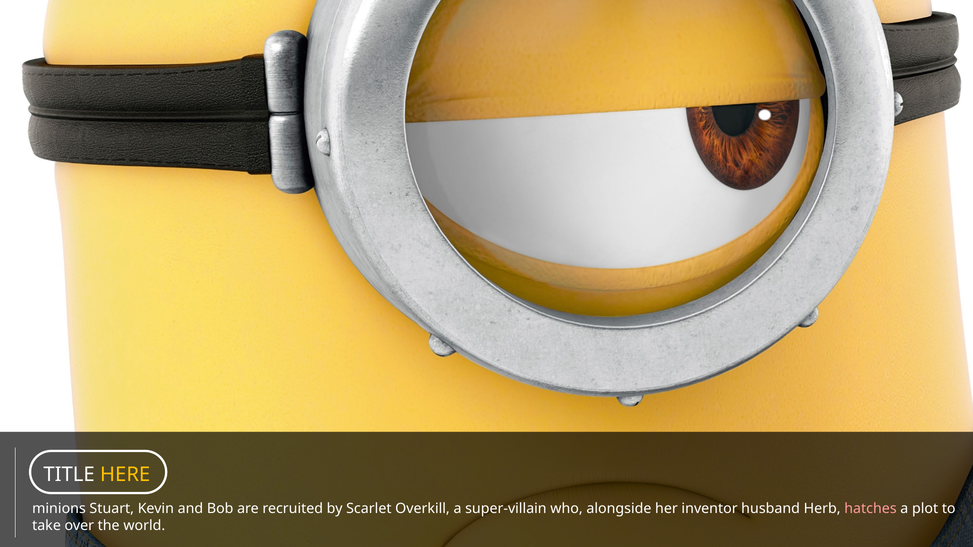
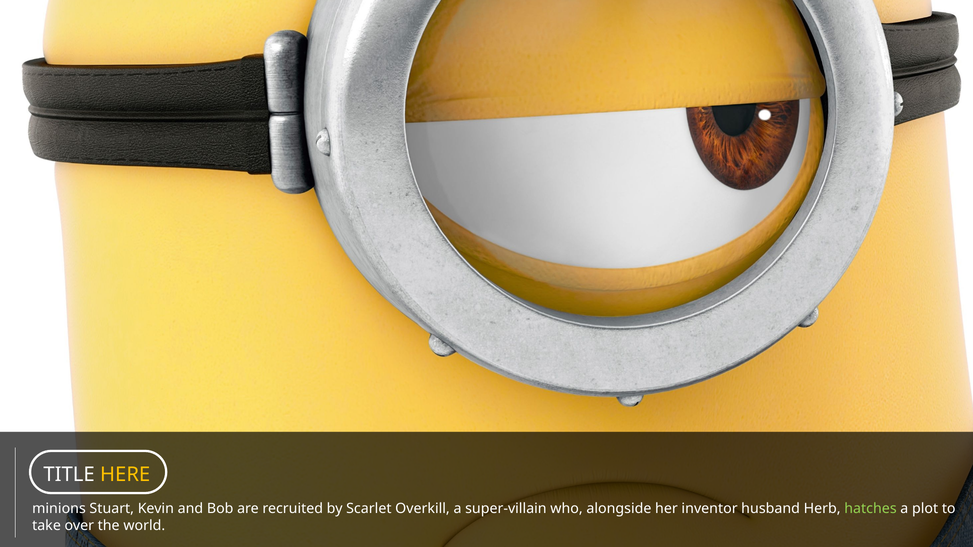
hatches colour: pink -> light green
